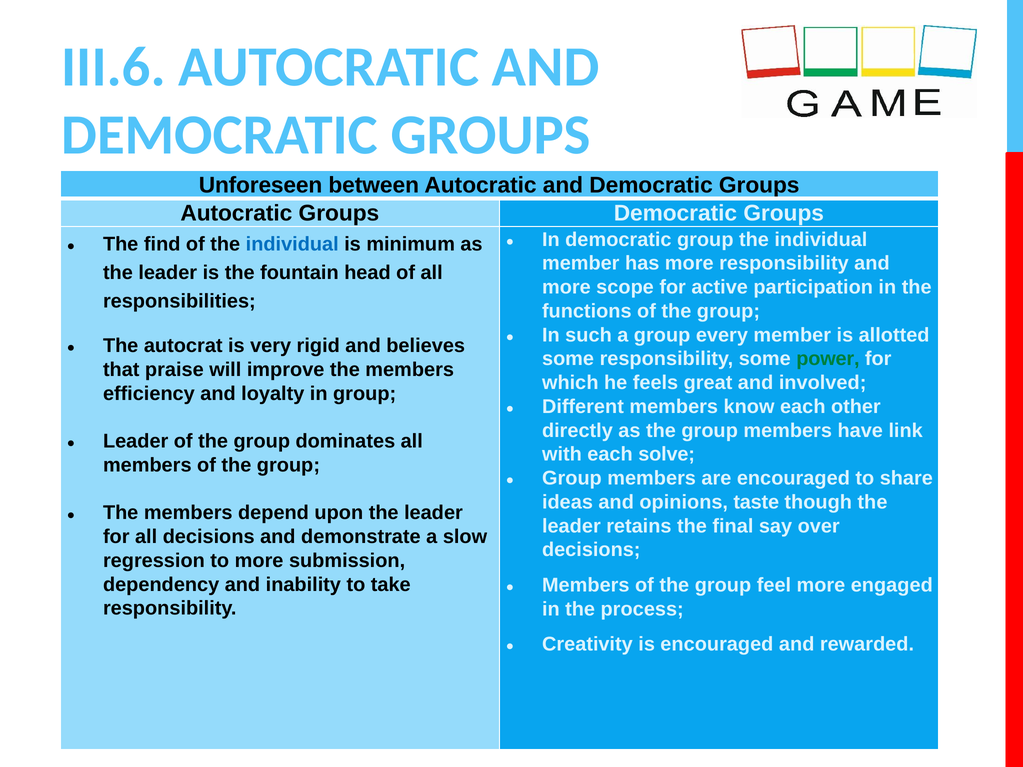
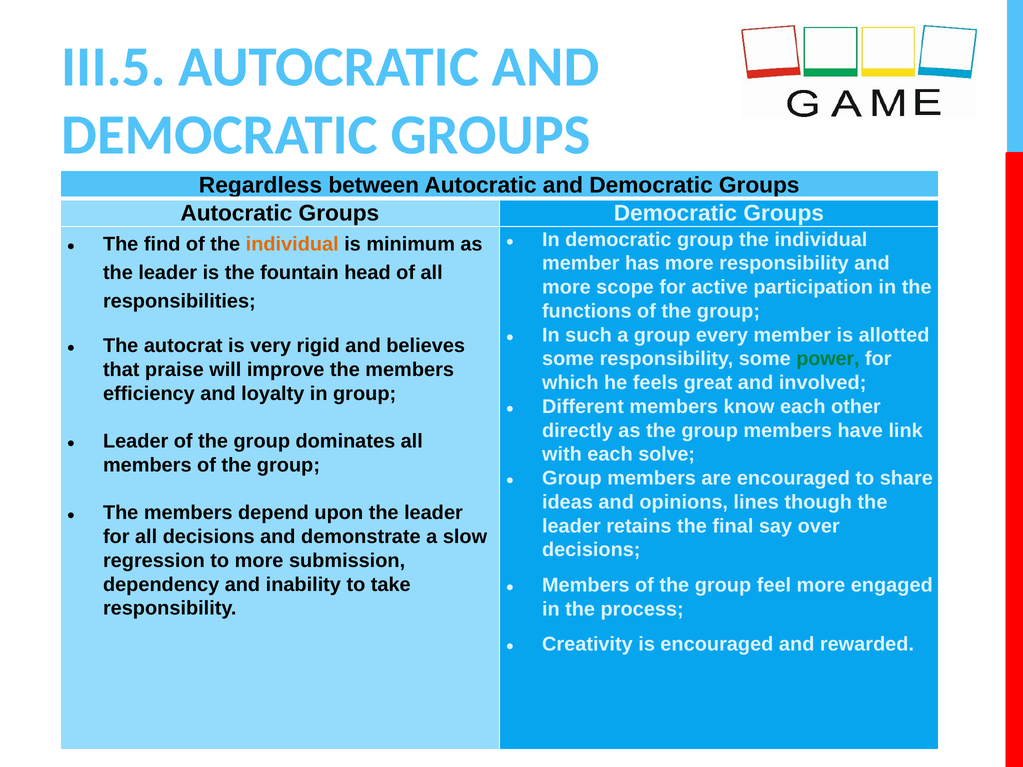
III.6: III.6 -> III.5
Unforeseen: Unforeseen -> Regardless
individual at (292, 244) colour: blue -> orange
taste: taste -> lines
